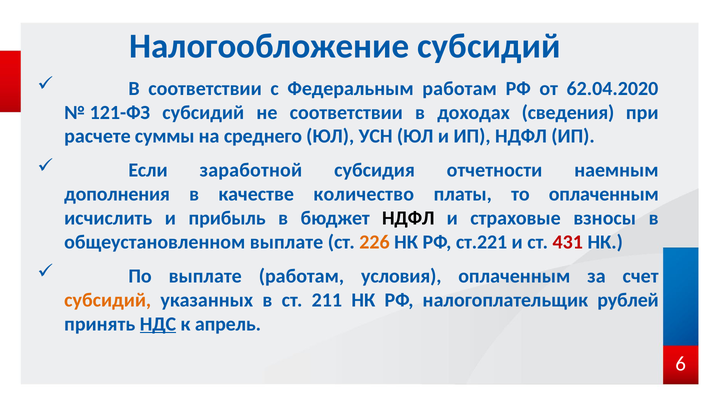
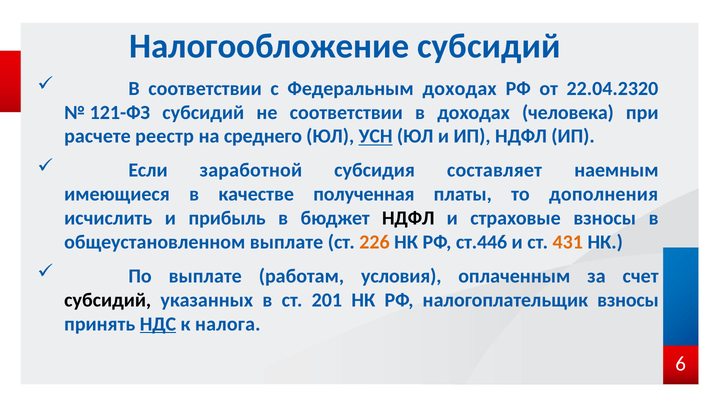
Федеральным работам: работам -> доходах
62.04.2020: 62.04.2020 -> 22.04.2320
сведения: сведения -> человека
суммы: суммы -> реестр
УСН underline: none -> present
отчетности: отчетности -> составляет
дополнения: дополнения -> имеющиеся
количество: количество -> полученная
то оплаченным: оплаченным -> дополнения
ст.221: ст.221 -> ст.446
431 colour: red -> orange
субсидий at (108, 300) colour: orange -> black
211: 211 -> 201
налогоплательщик рублей: рублей -> взносы
апрель: апрель -> налога
